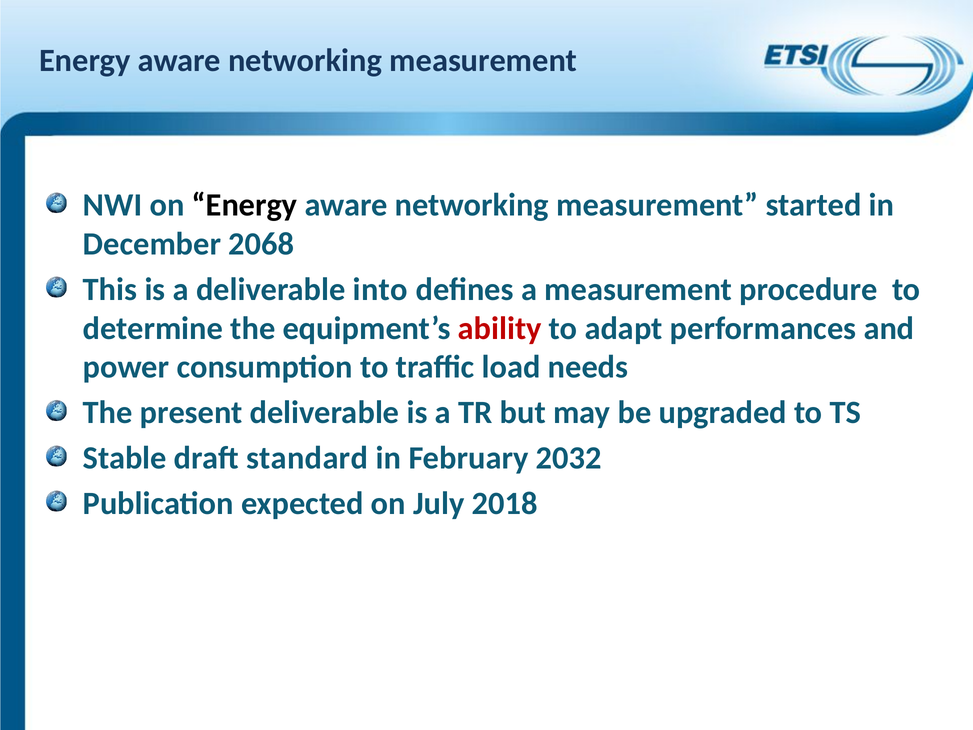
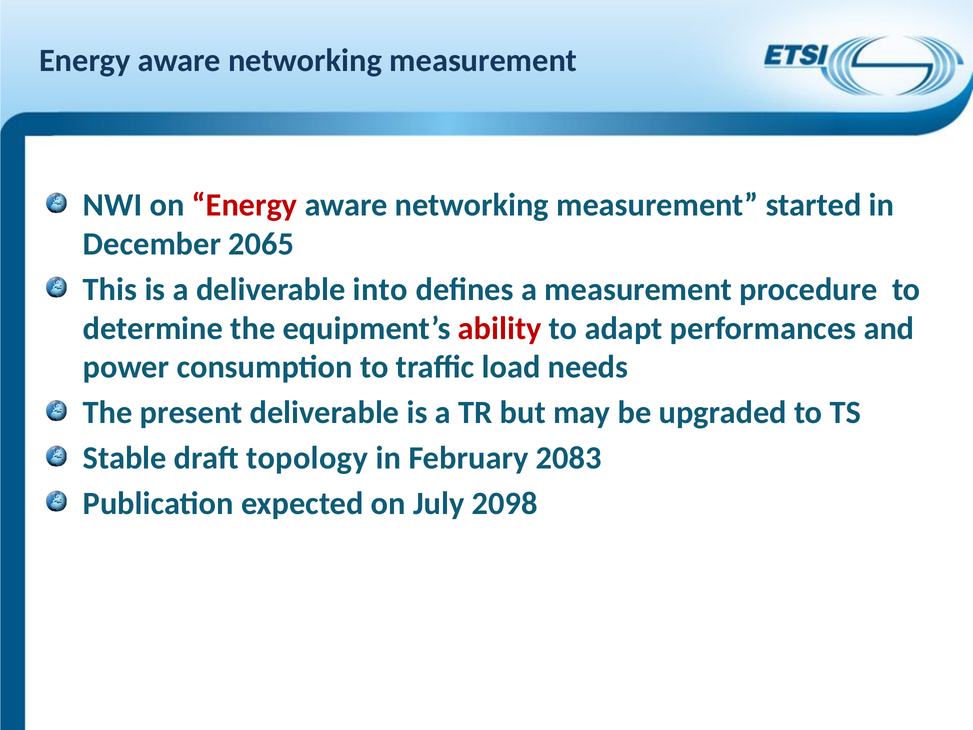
Energy at (244, 205) colour: black -> red
2068: 2068 -> 2065
standard: standard -> topology
2032: 2032 -> 2083
2018: 2018 -> 2098
